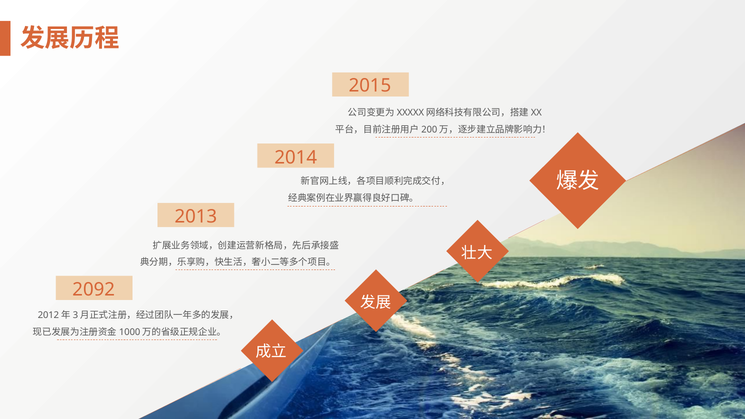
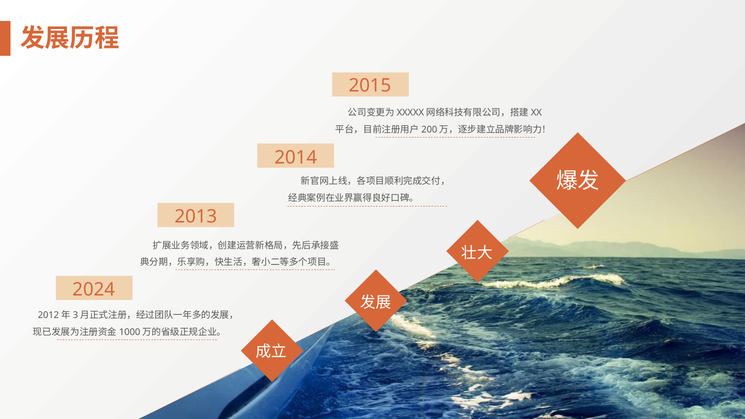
2092: 2092 -> 2024
